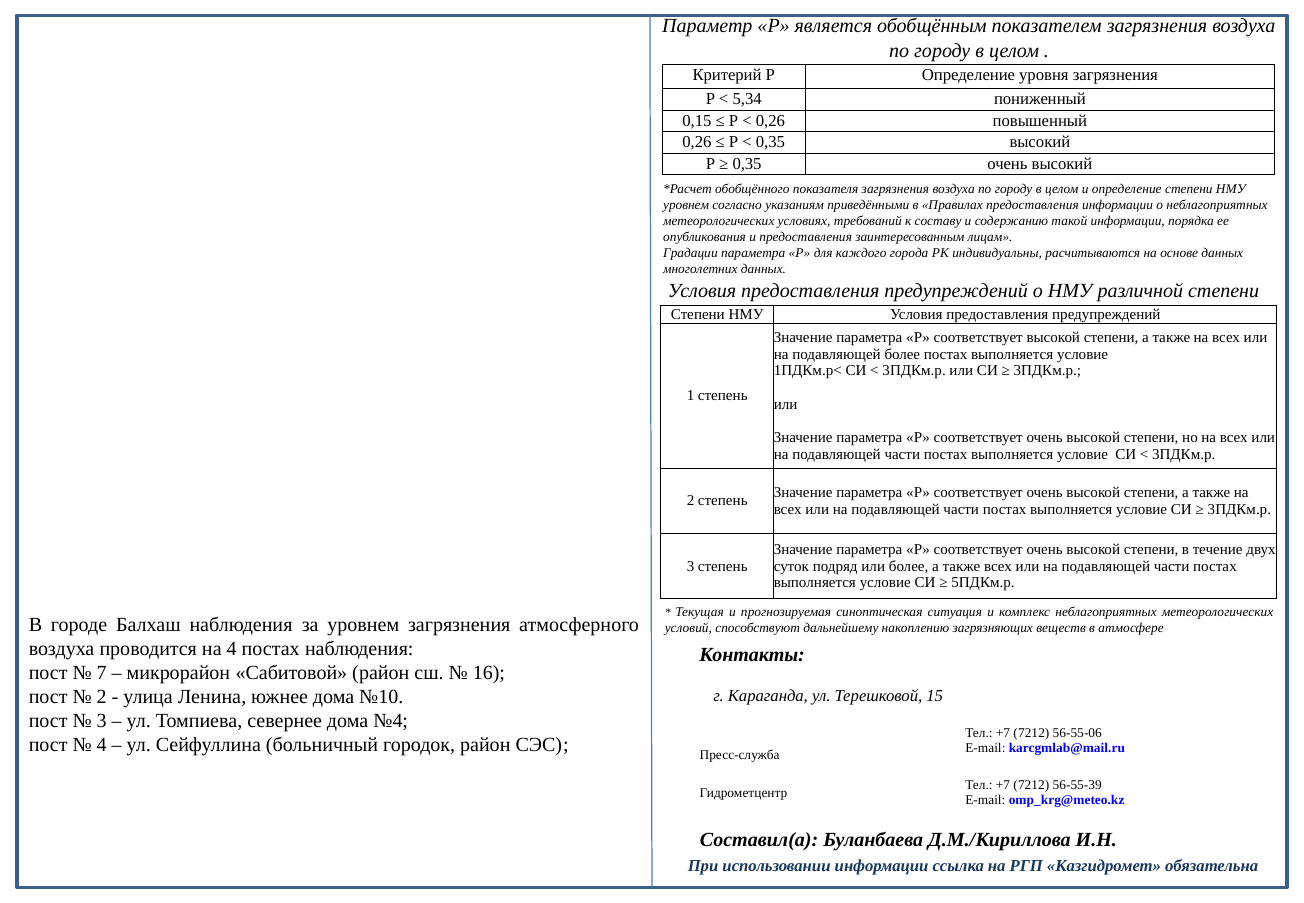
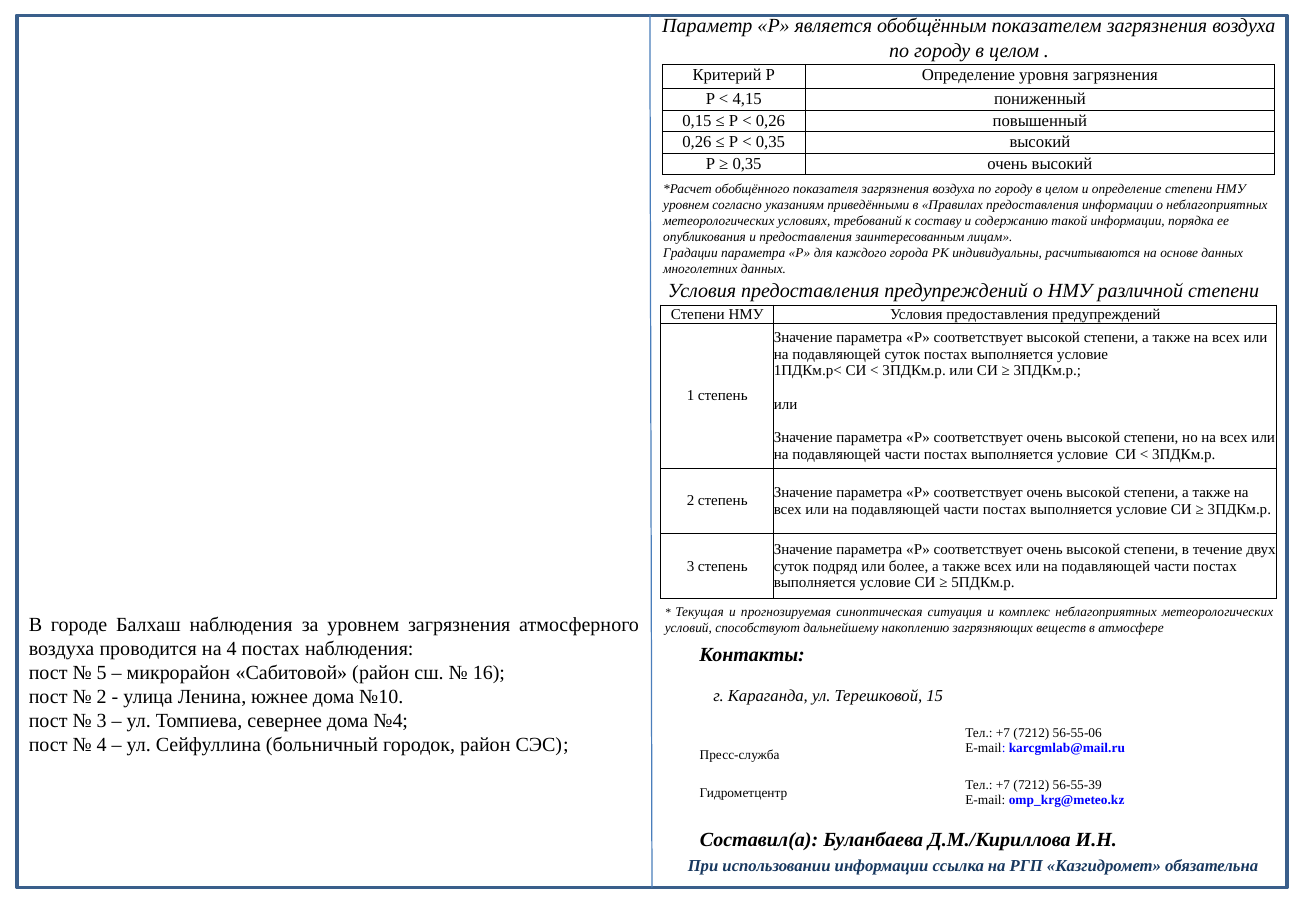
5,34: 5,34 -> 4,15
подавляющей более: более -> суток
7: 7 -> 5
